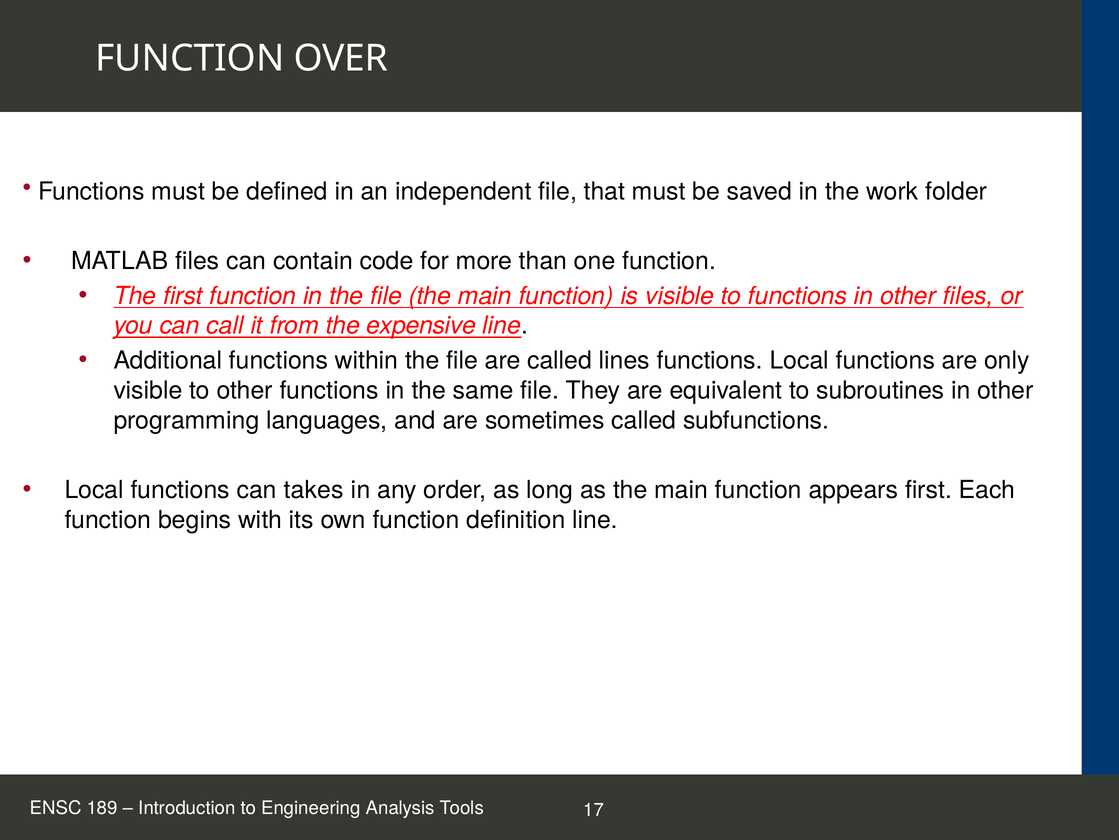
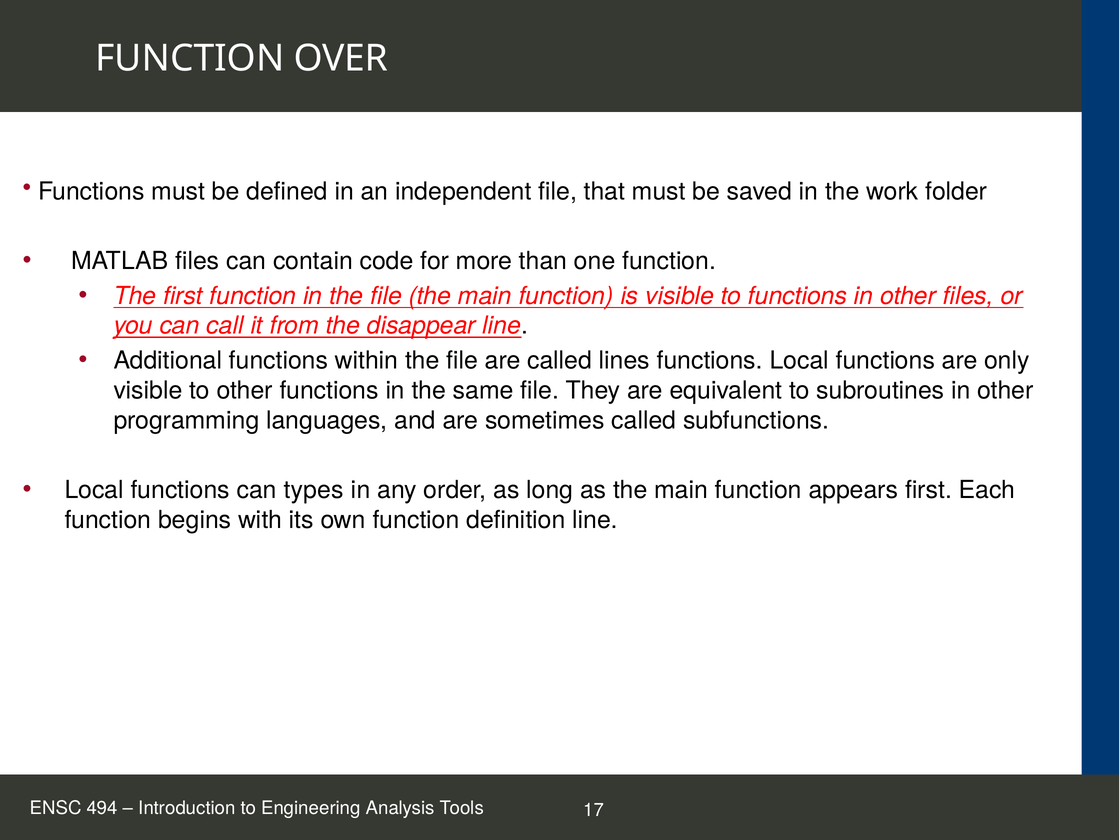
expensive: expensive -> disappear
takes: takes -> types
189: 189 -> 494
